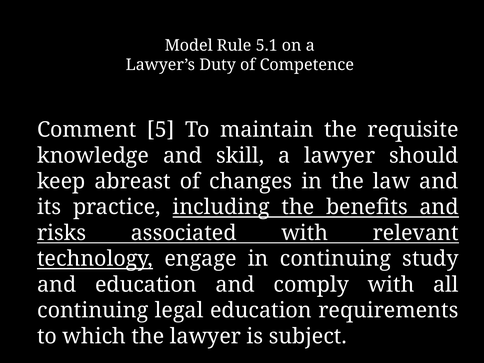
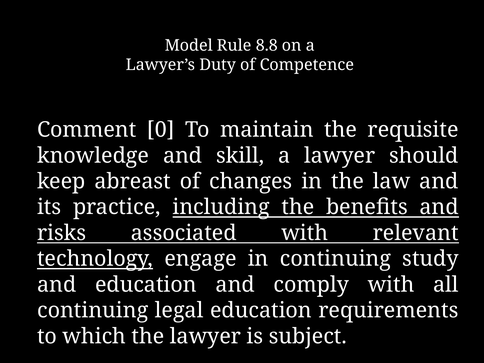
5.1: 5.1 -> 8.8
5: 5 -> 0
